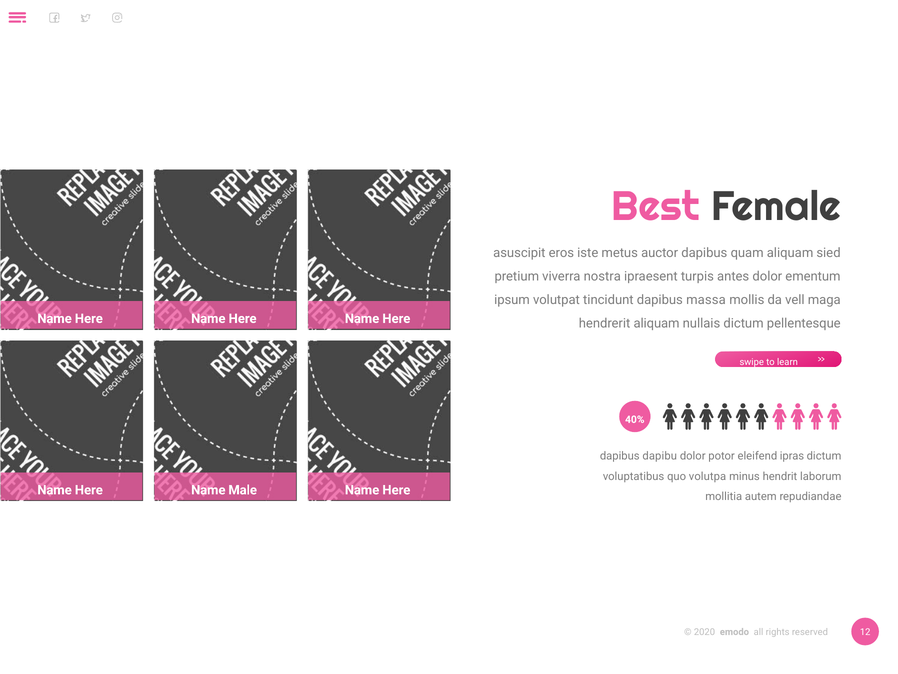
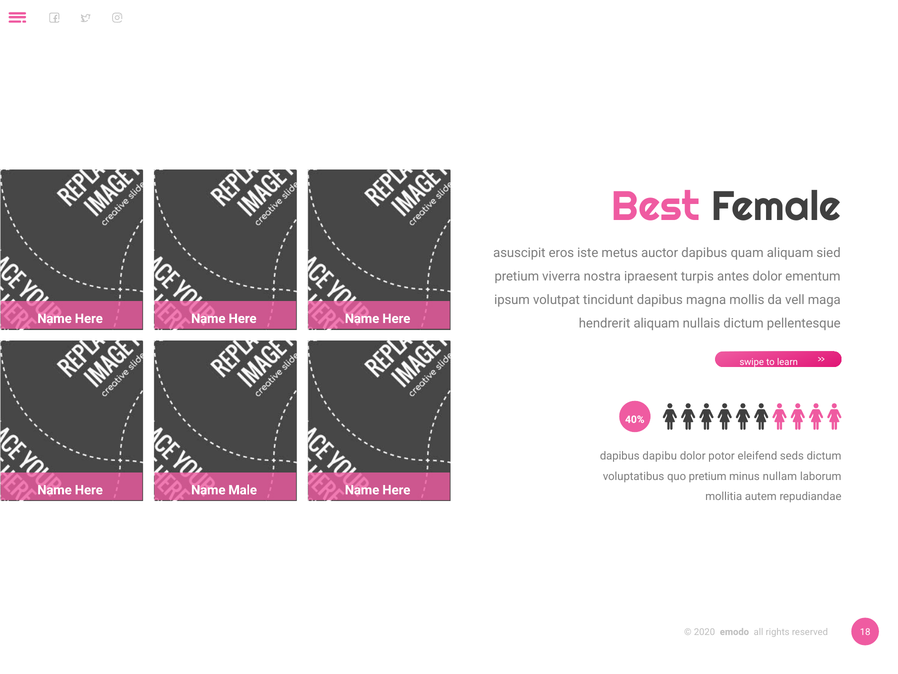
massa: massa -> magna
ipras: ipras -> seds
quo volutpa: volutpa -> pretium
hendrit: hendrit -> nullam
12: 12 -> 18
